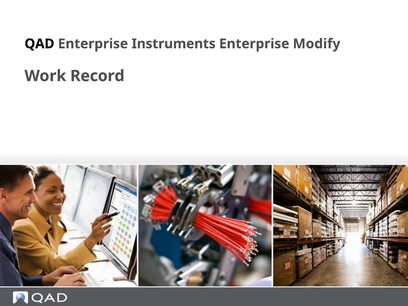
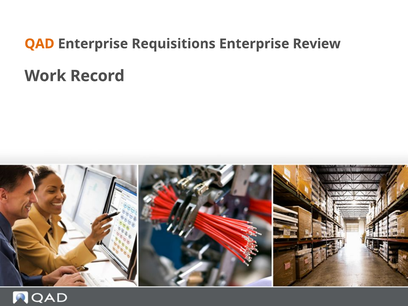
QAD colour: black -> orange
Instruments: Instruments -> Requisitions
Modify: Modify -> Review
